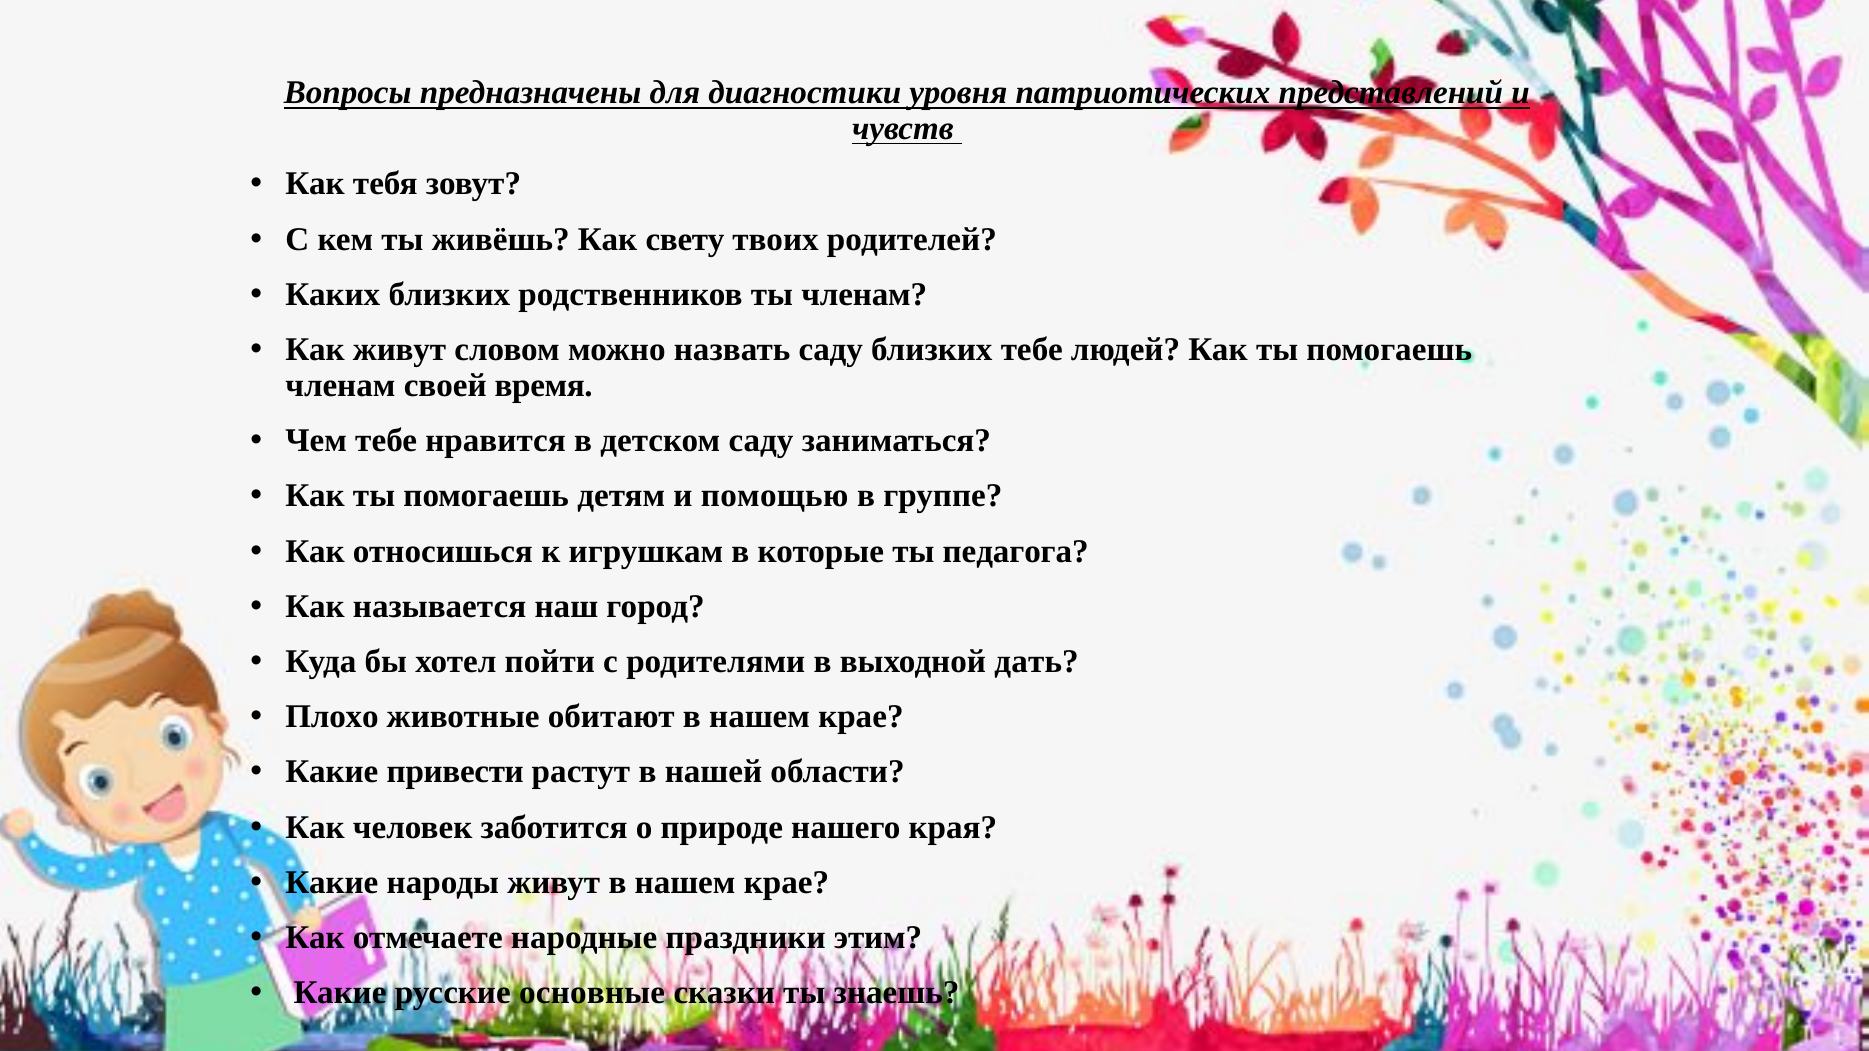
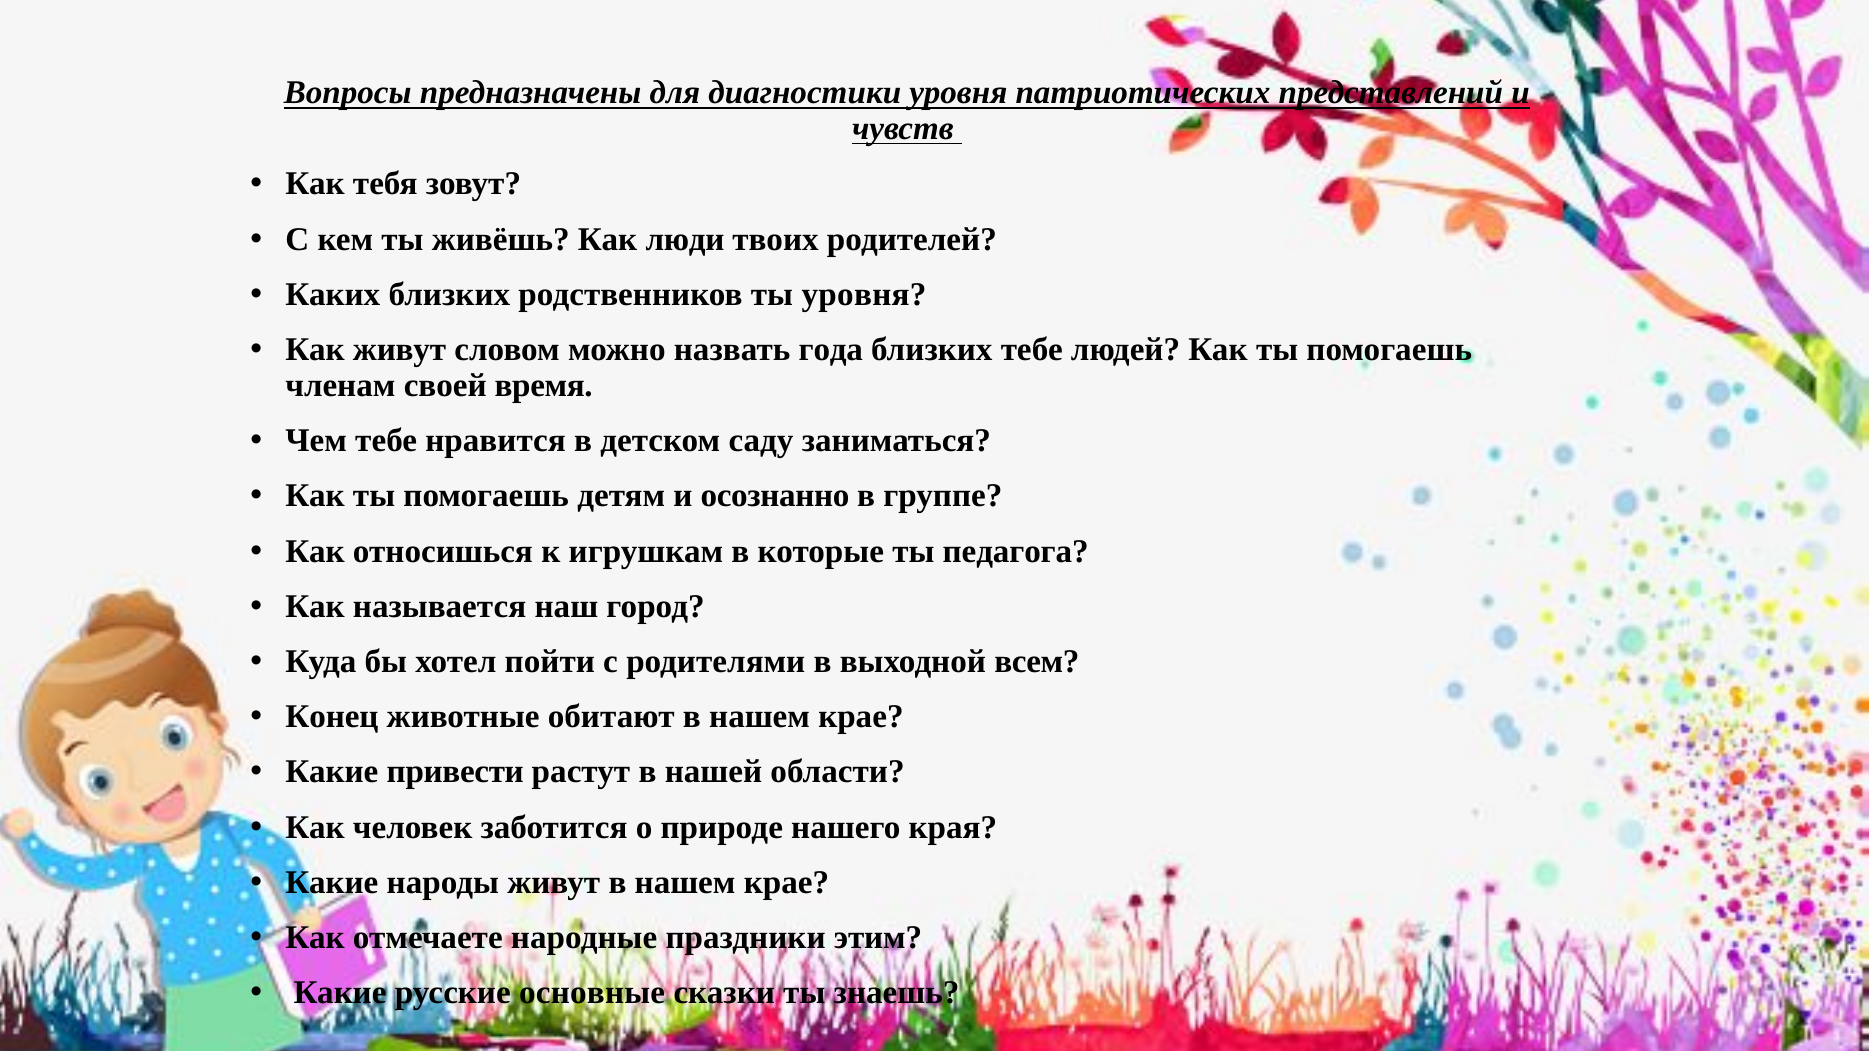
свету: свету -> люди
ты членам: членам -> уровня
назвать саду: саду -> года
помощью: помощью -> осознанно
дать: дать -> всем
Плохо: Плохо -> Конец
